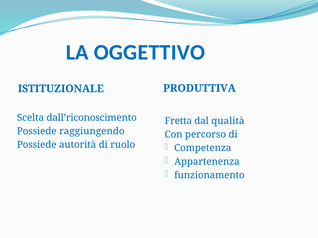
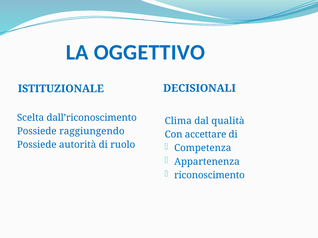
PRODUTTIVA: PRODUTTIVA -> DECISIONALI
Fretta: Fretta -> Clima
percorso: percorso -> accettare
funzionamento: funzionamento -> riconoscimento
